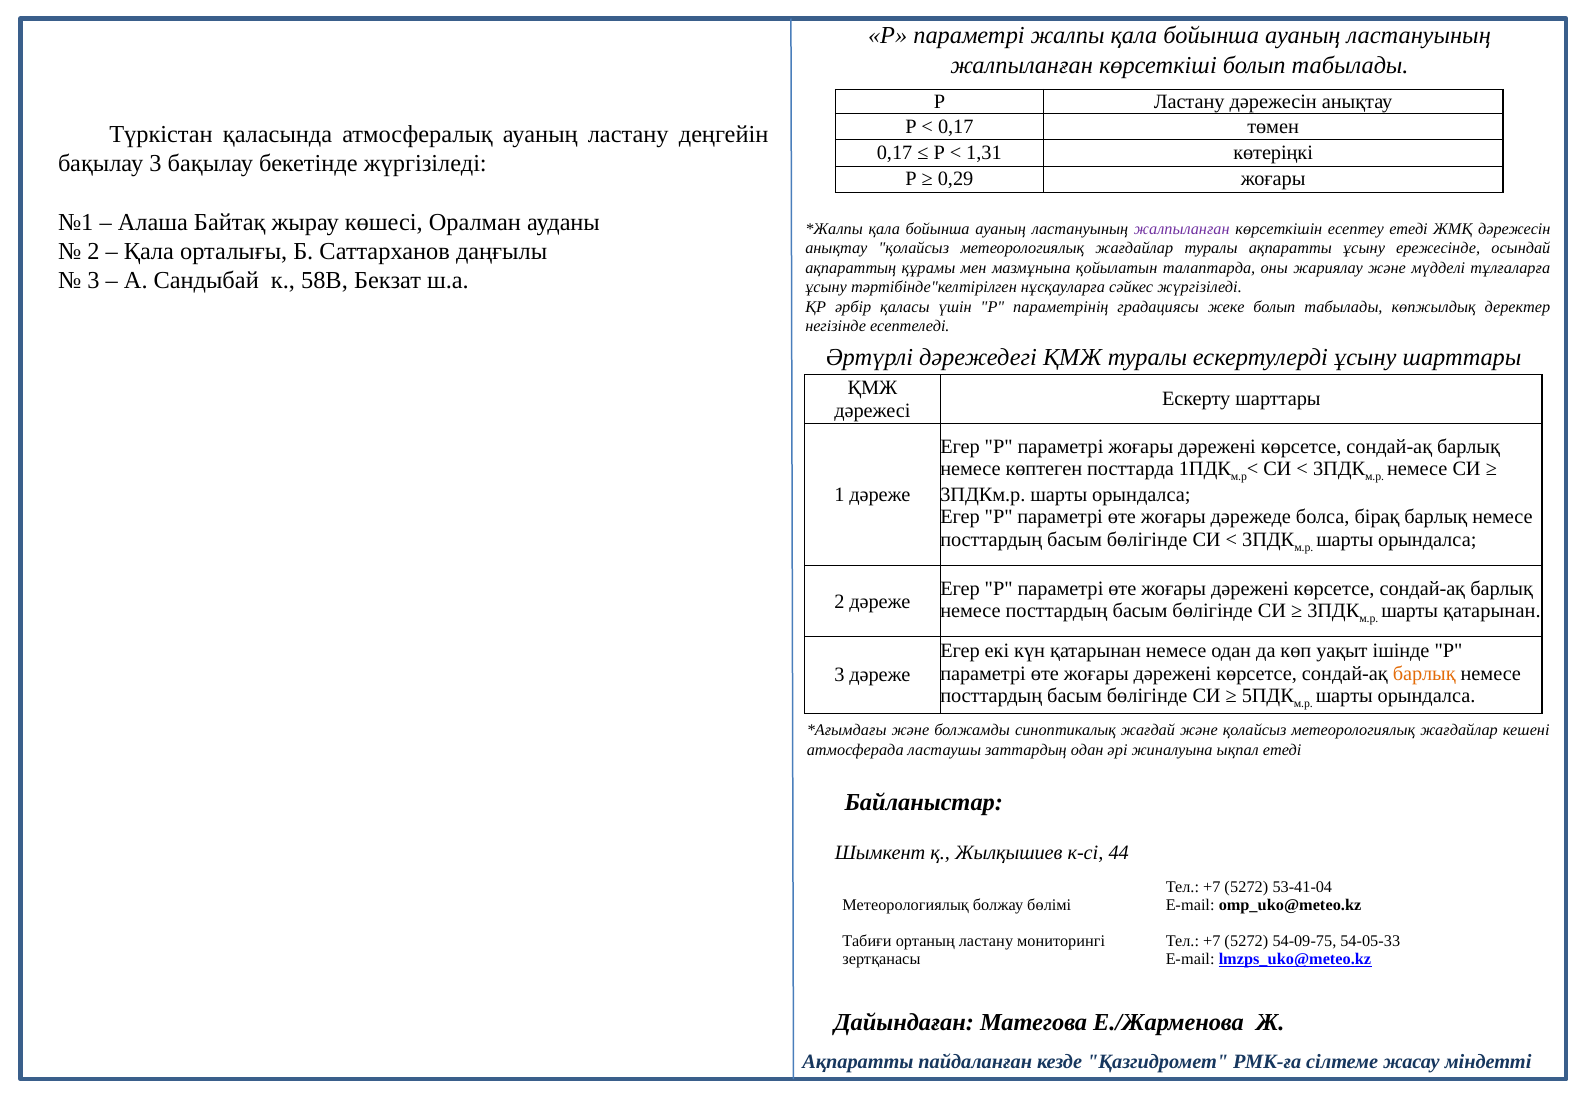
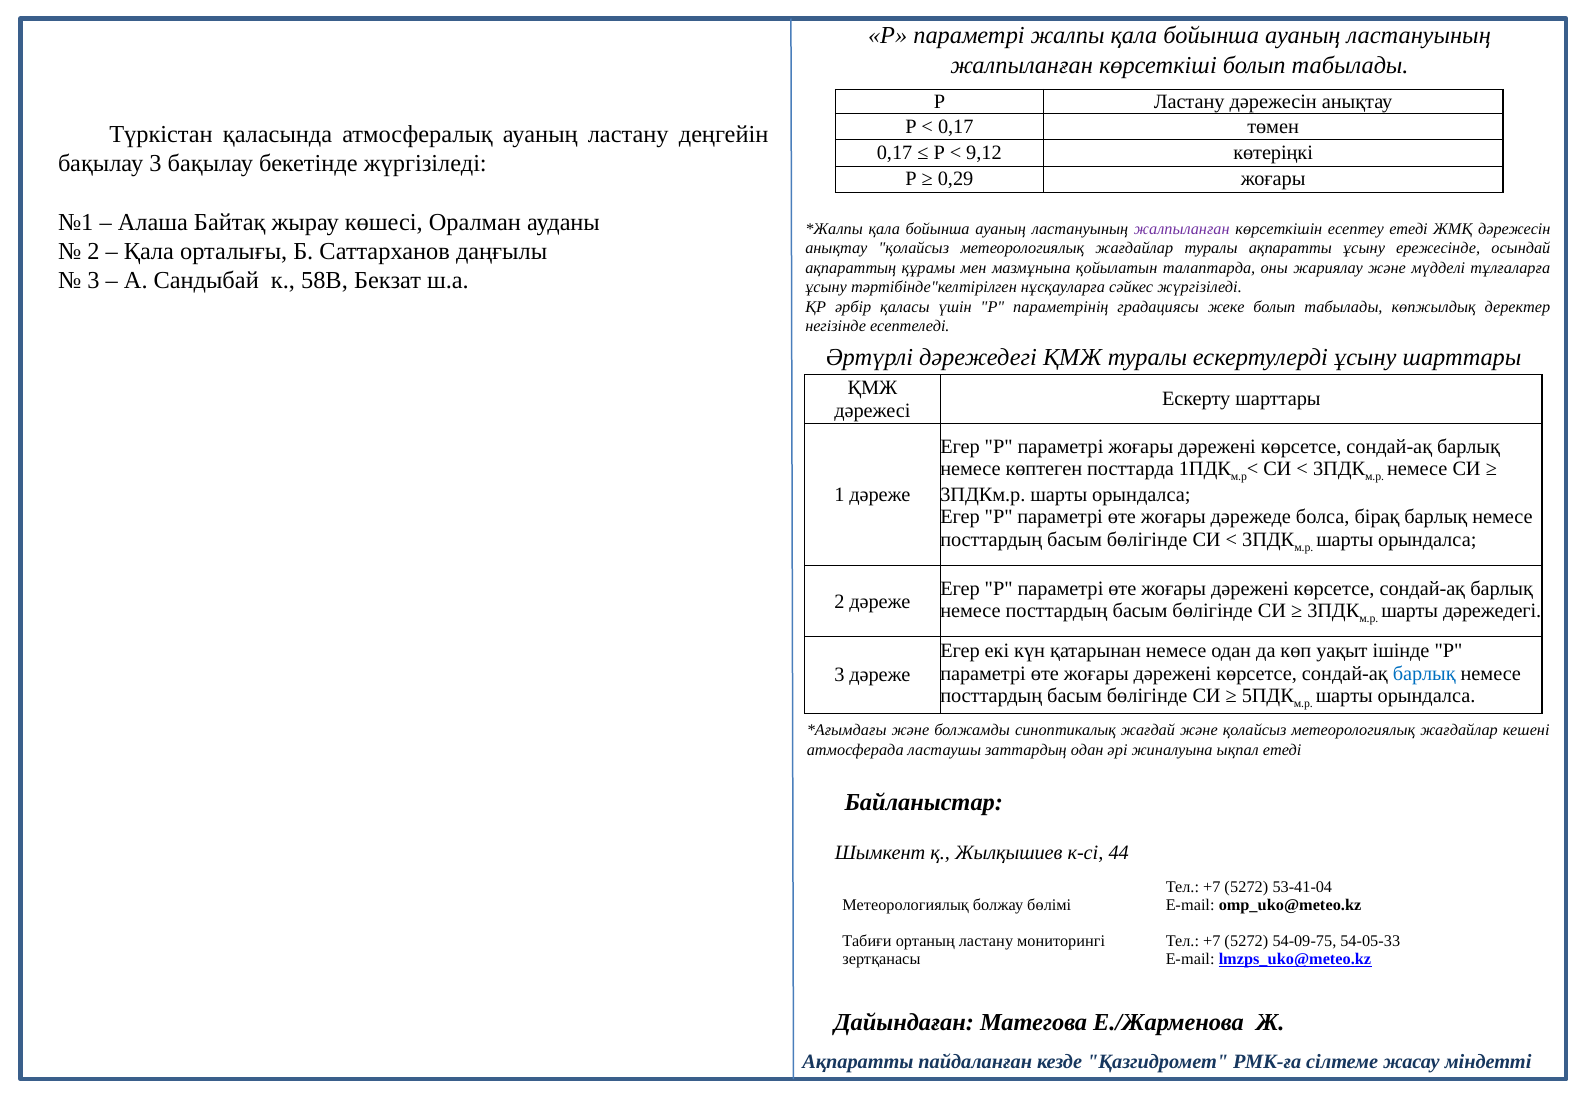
1,31: 1,31 -> 9,12
шарты қатарынан: қатарынан -> дәрежедегі
барлық at (1424, 674) colour: orange -> blue
